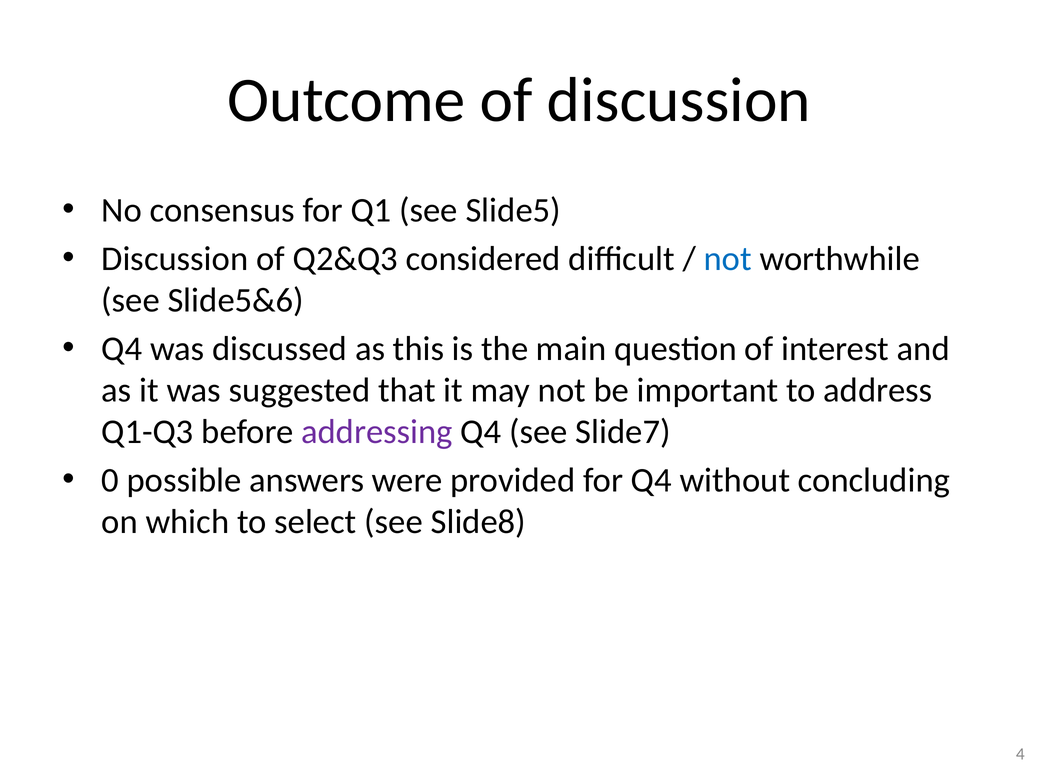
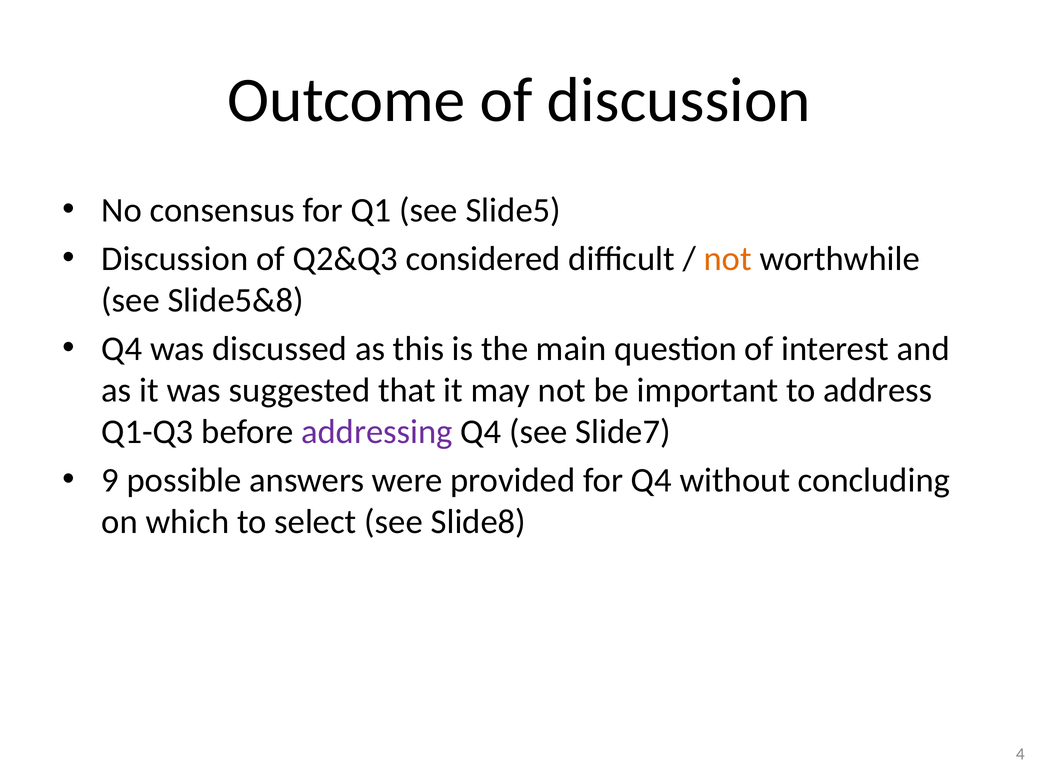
not at (728, 259) colour: blue -> orange
Slide5&6: Slide5&6 -> Slide5&8
0: 0 -> 9
